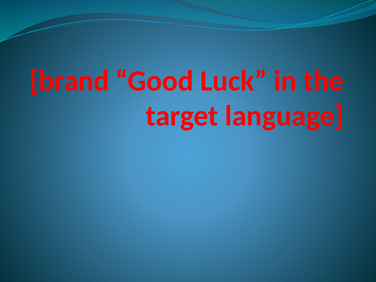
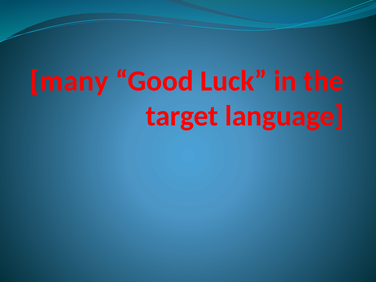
brand: brand -> many
